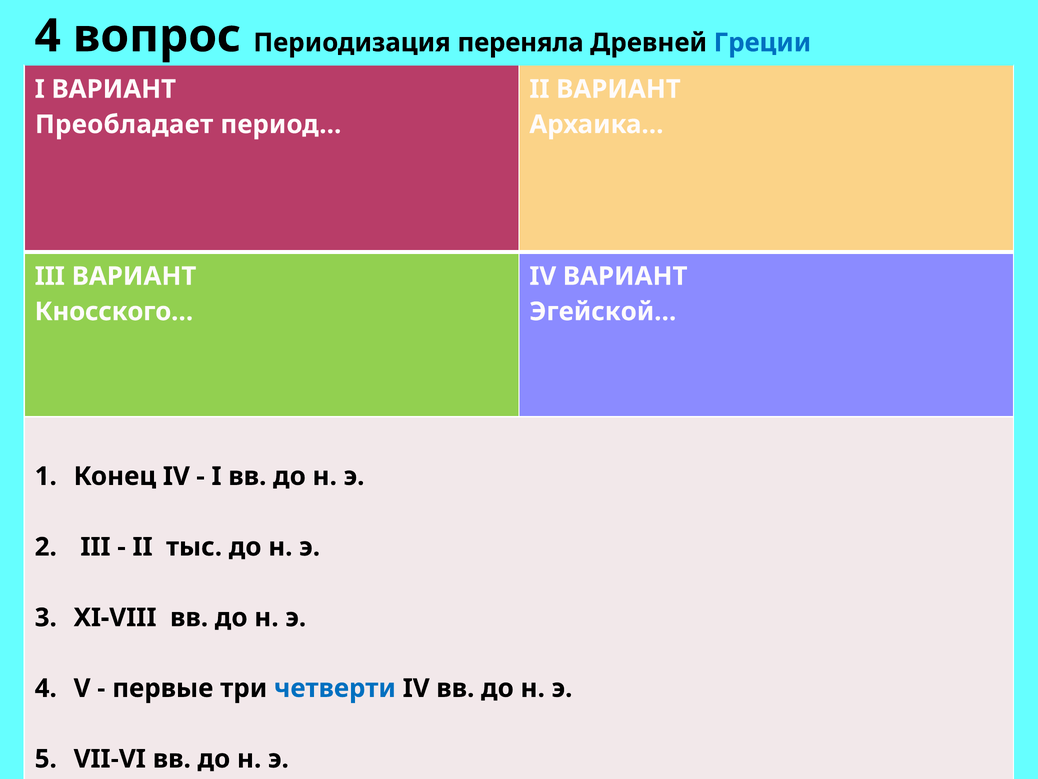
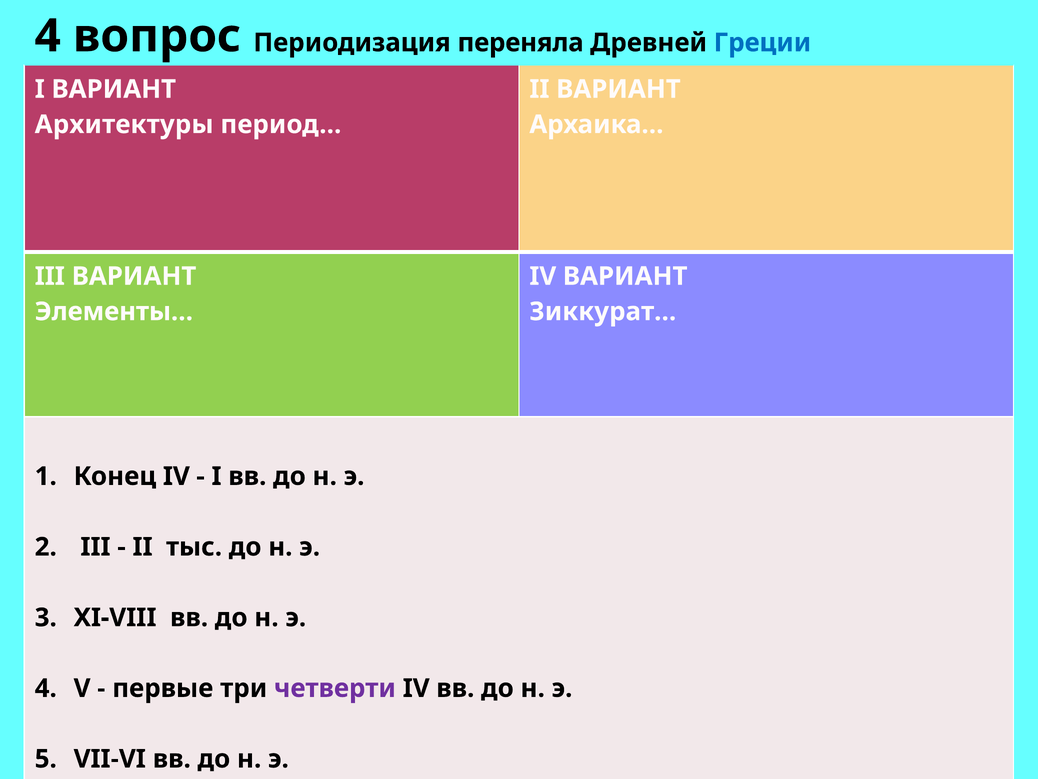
Преобладает: Преобладает -> Архитектуры
Кносского…: Кносского… -> Элементы…
Эгейской…: Эгейской… -> Зиккурат…
четверти colour: blue -> purple
